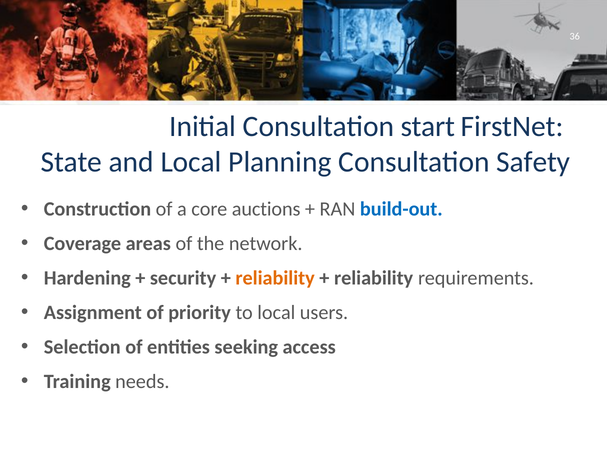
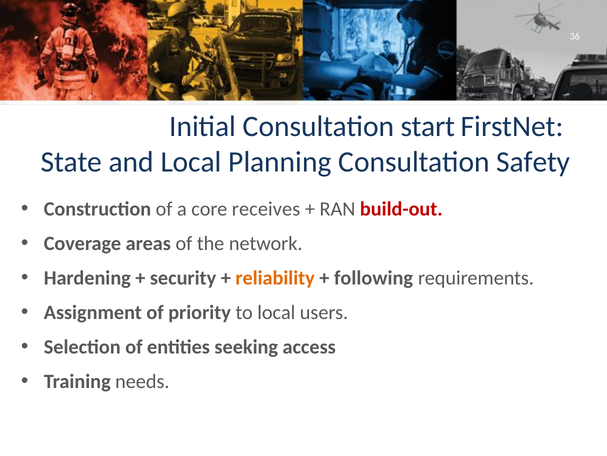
auctions: auctions -> receives
build-out colour: blue -> red
reliability at (374, 278): reliability -> following
